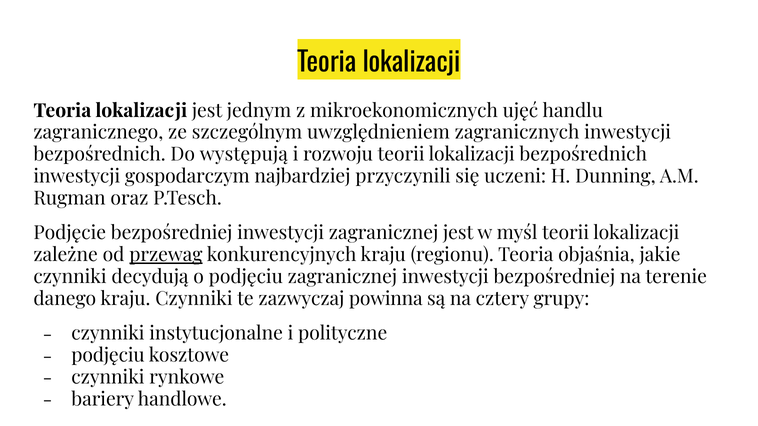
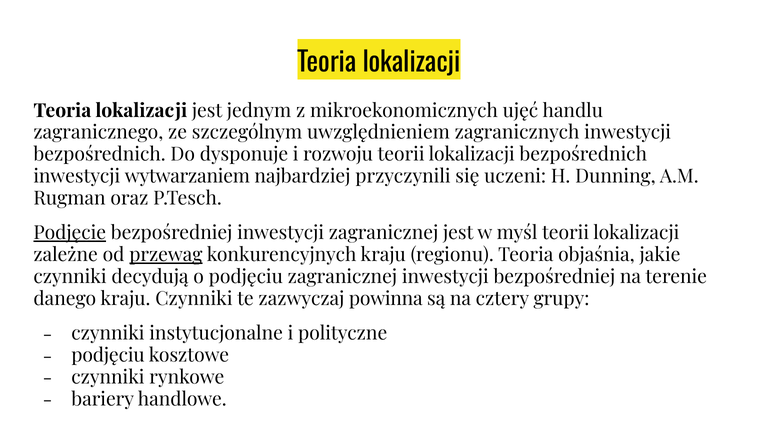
występują: występują -> dysponuje
gospodarczym: gospodarczym -> wytwarzaniem
Podjęcie underline: none -> present
